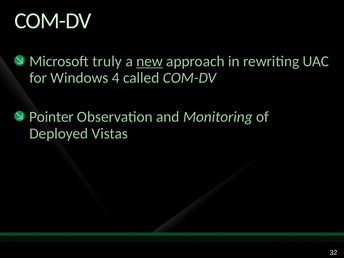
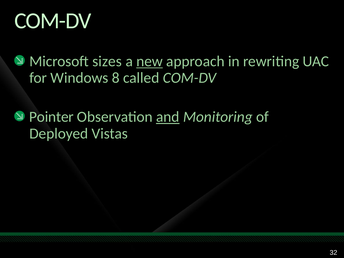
truly: truly -> sizes
4: 4 -> 8
and underline: none -> present
